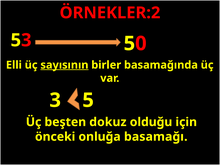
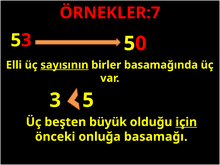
ÖRNEKLER:2: ÖRNEKLER:2 -> ÖRNEKLER:7
dokuz: dokuz -> büyük
için underline: none -> present
